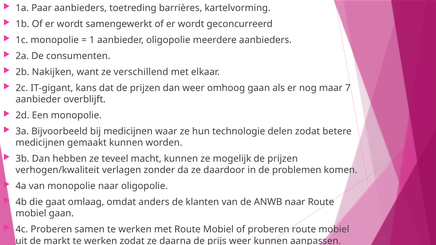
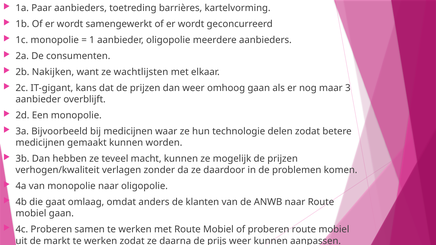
verschillend: verschillend -> wachtlijsten
7: 7 -> 3
